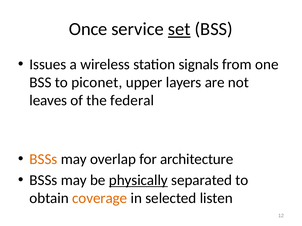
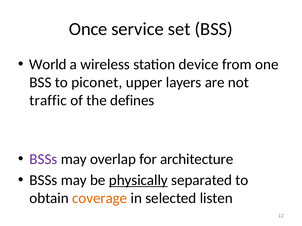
set underline: present -> none
Issues: Issues -> World
signals: signals -> device
leaves: leaves -> traffic
federal: federal -> defines
BSSs at (43, 159) colour: orange -> purple
